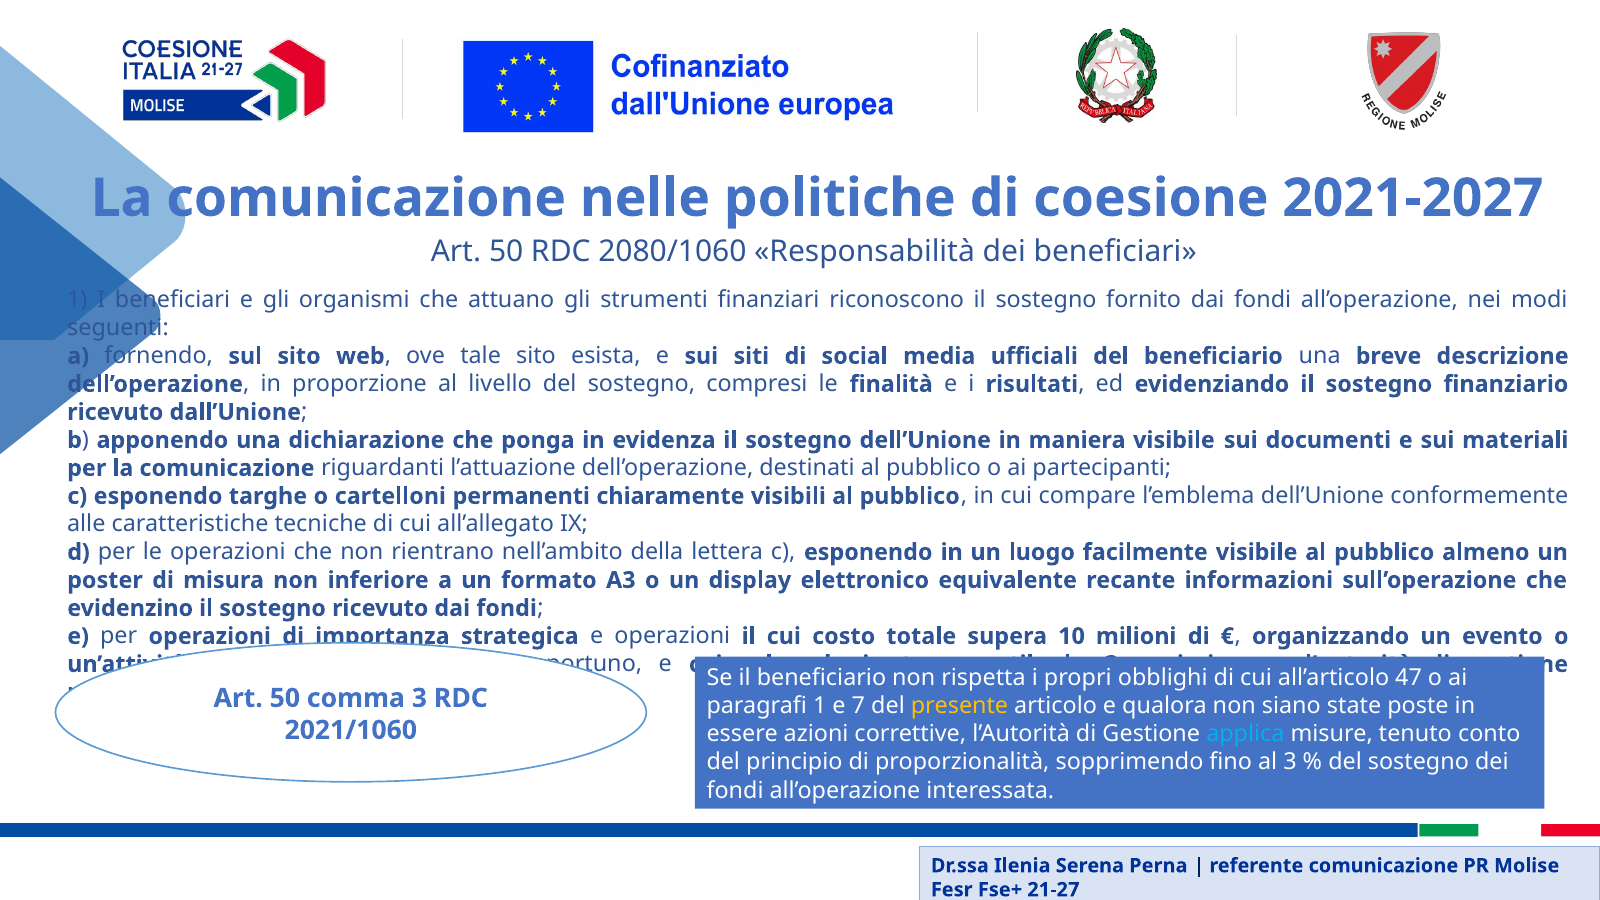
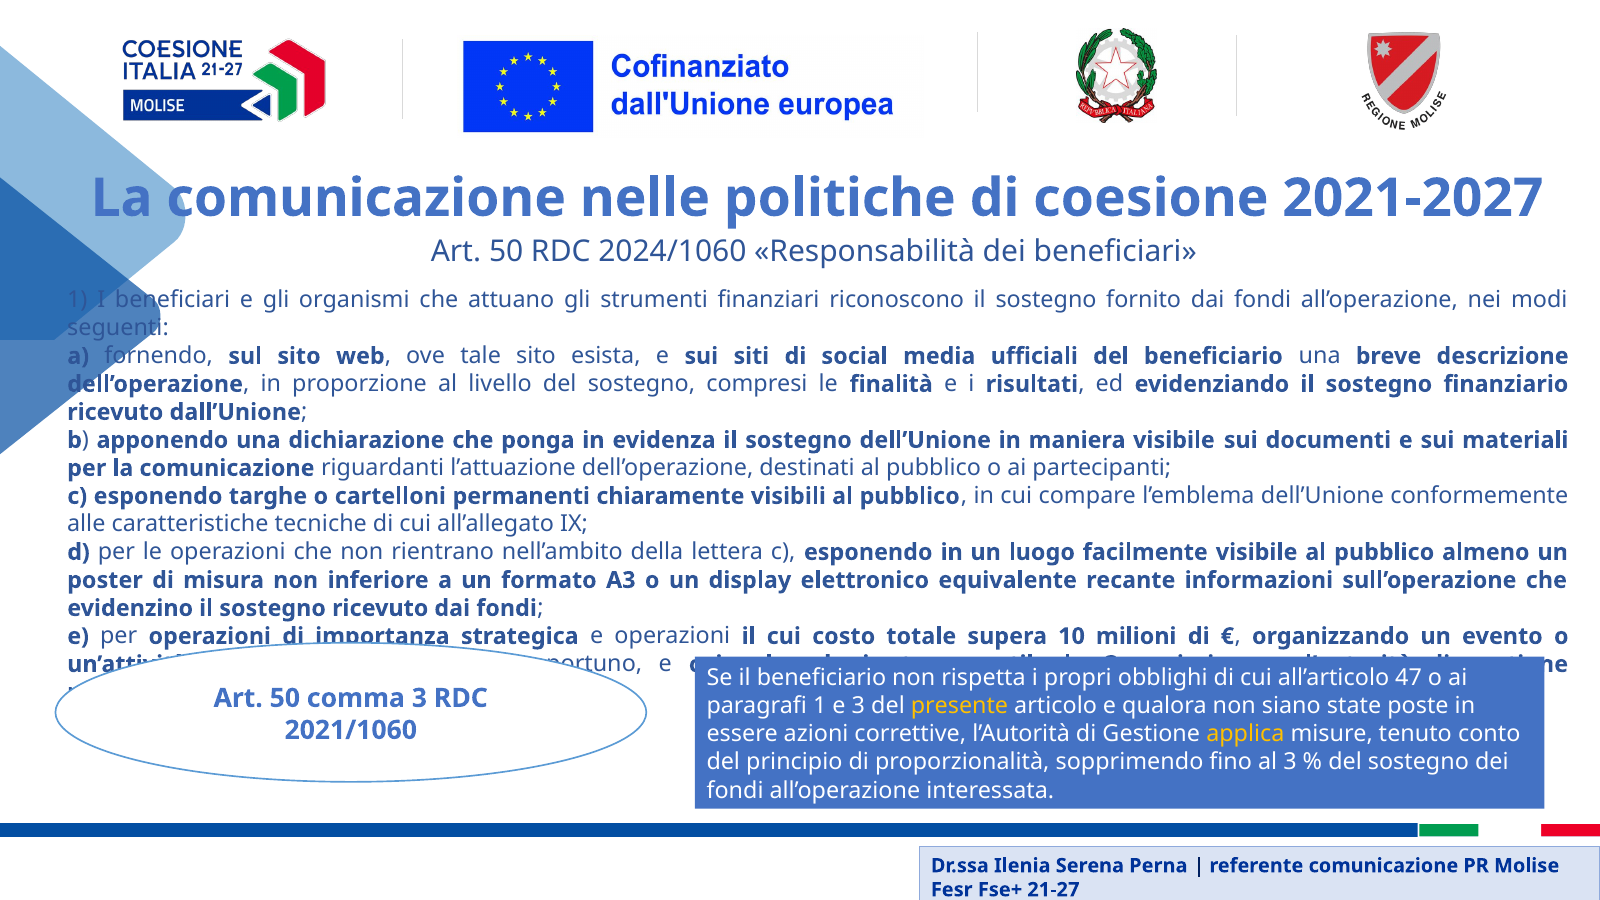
2080/1060: 2080/1060 -> 2024/1060
e 7: 7 -> 3
applica colour: light blue -> yellow
